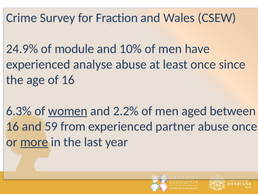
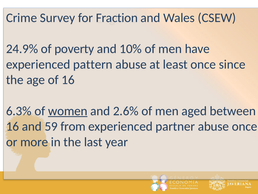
module: module -> poverty
analyse: analyse -> pattern
2.2%: 2.2% -> 2.6%
more underline: present -> none
